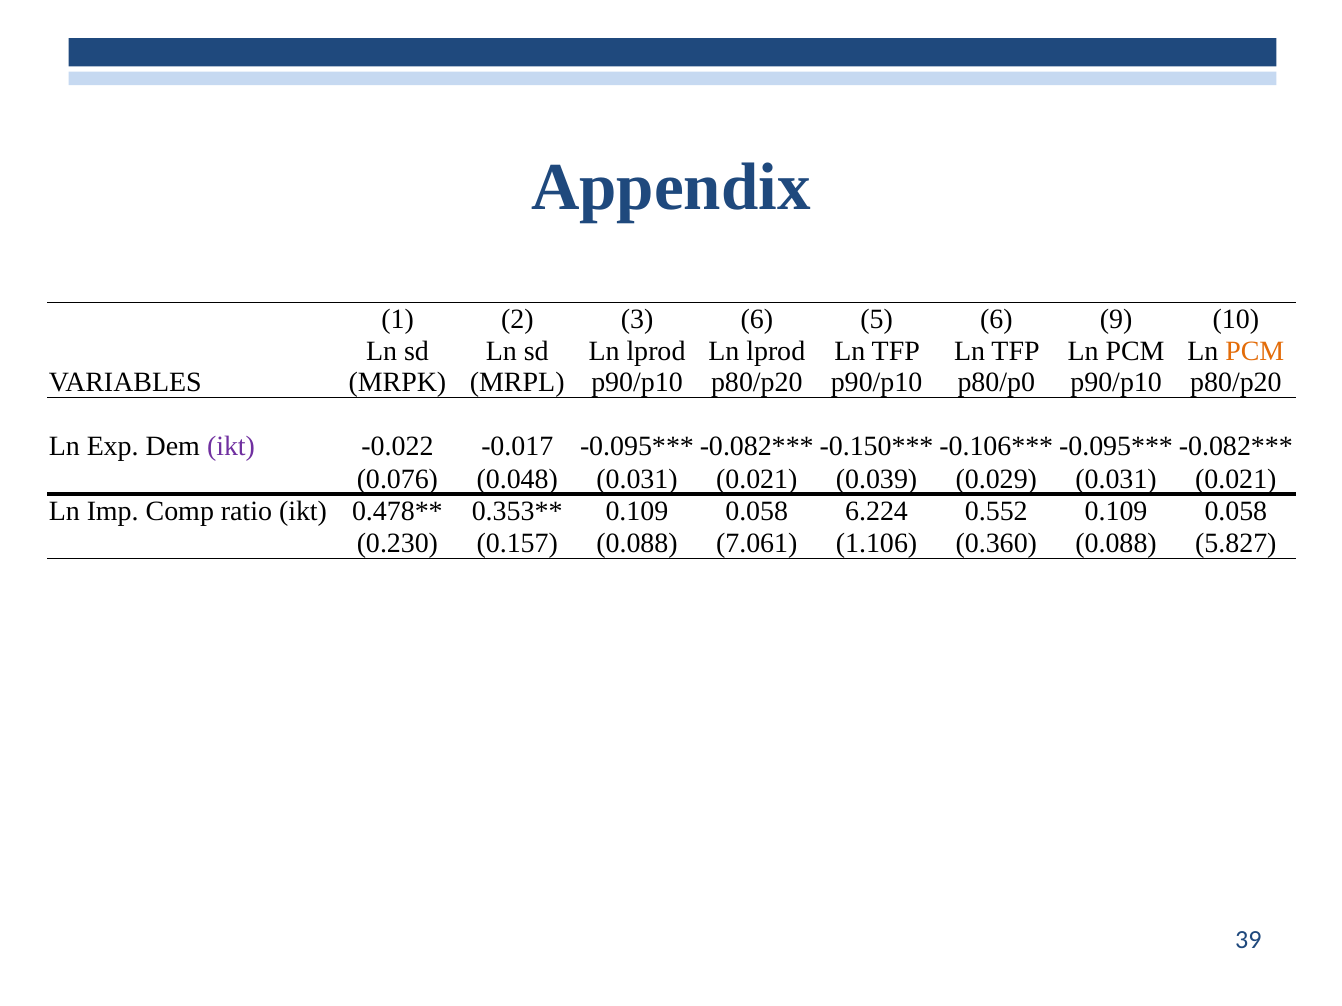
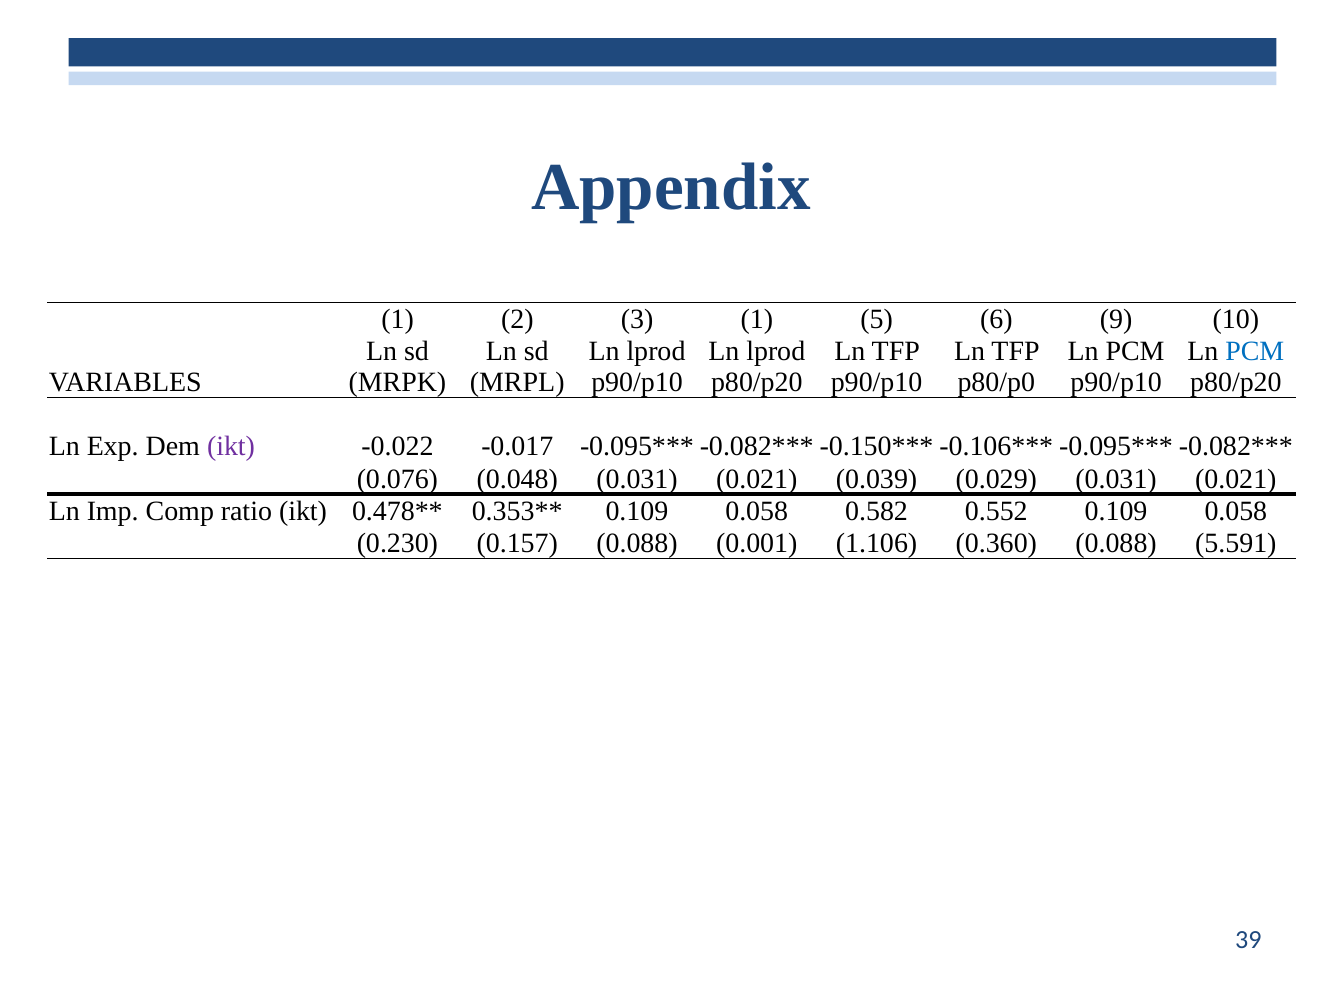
3 6: 6 -> 1
PCM at (1255, 352) colour: orange -> blue
6.224: 6.224 -> 0.582
7.061: 7.061 -> 0.001
5.827: 5.827 -> 5.591
